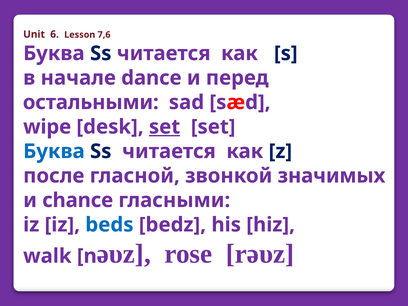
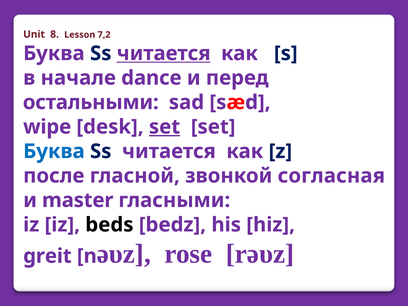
6: 6 -> 8
7,6: 7,6 -> 7,2
читается at (164, 53) underline: none -> present
значимых: значимых -> согласная
chance: chance -> master
beds colour: blue -> black
walk: walk -> greit
